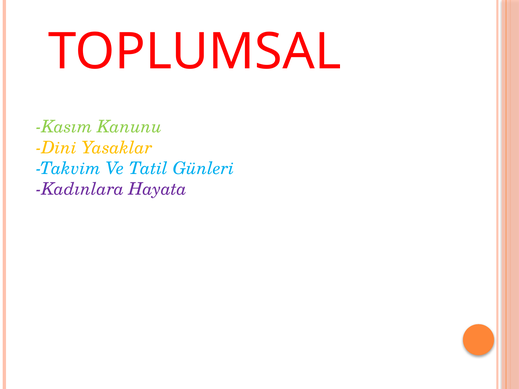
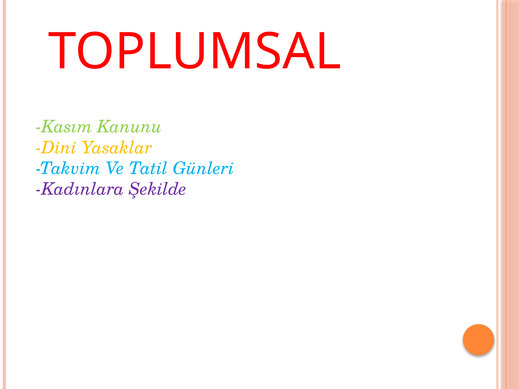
Hayata: Hayata -> Şekilde
